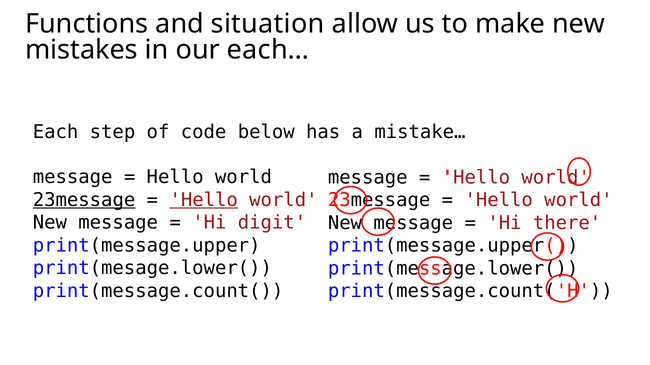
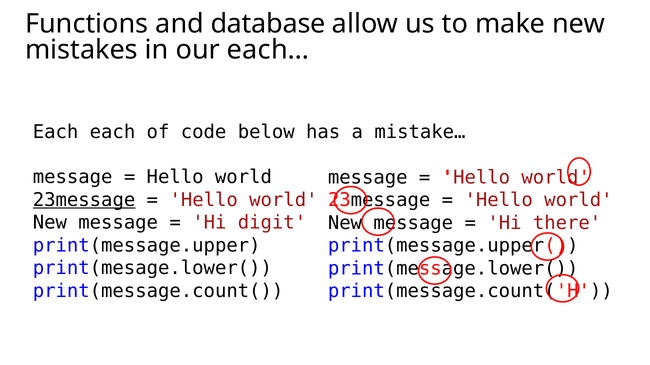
situation: situation -> database
Each step: step -> each
Hello at (204, 200) underline: present -> none
